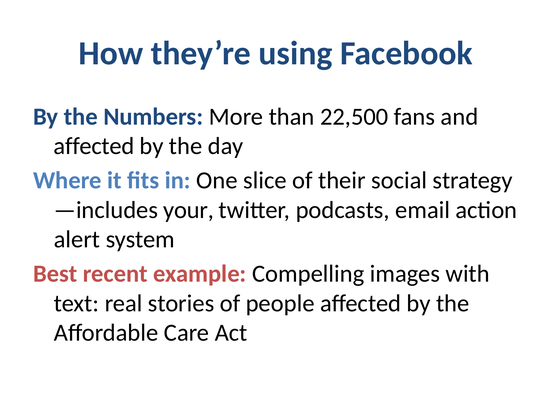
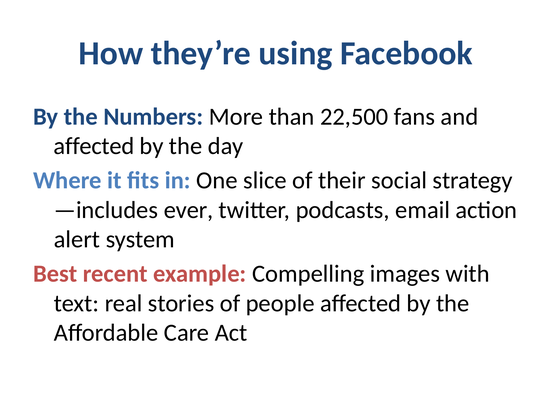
your: your -> ever
